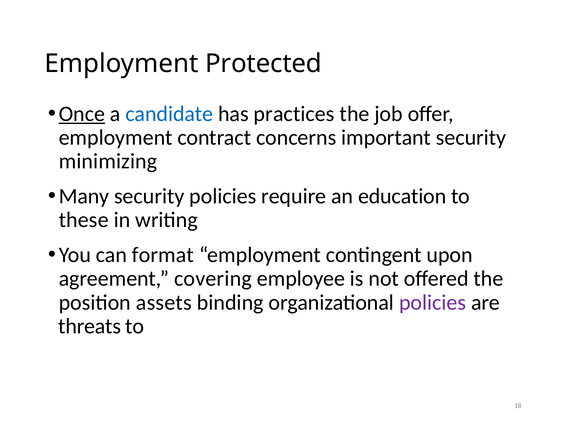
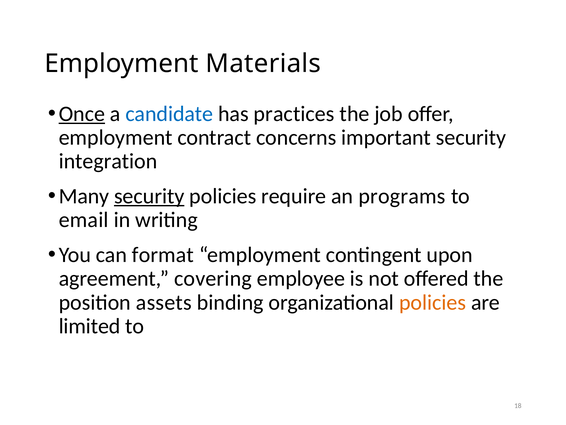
Protected: Protected -> Materials
minimizing: minimizing -> integration
security at (149, 196) underline: none -> present
education: education -> programs
these: these -> email
policies at (433, 302) colour: purple -> orange
threats: threats -> limited
